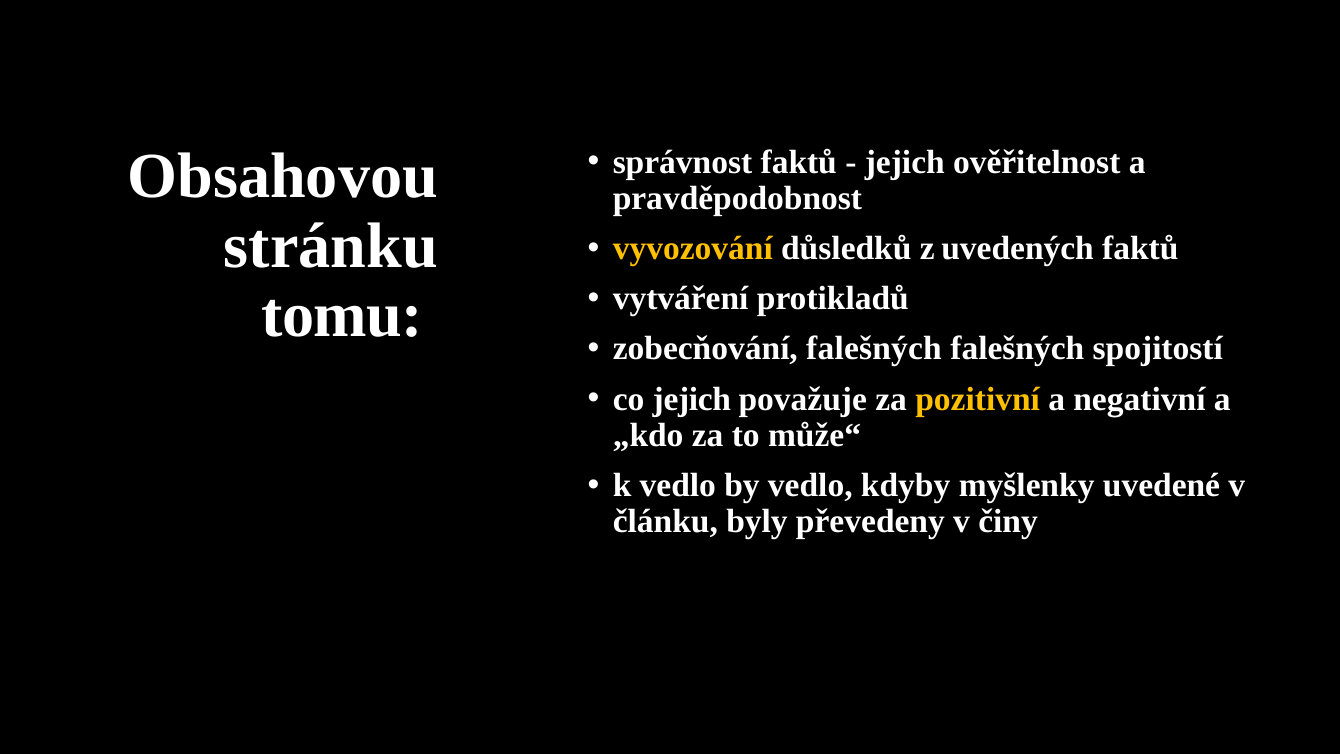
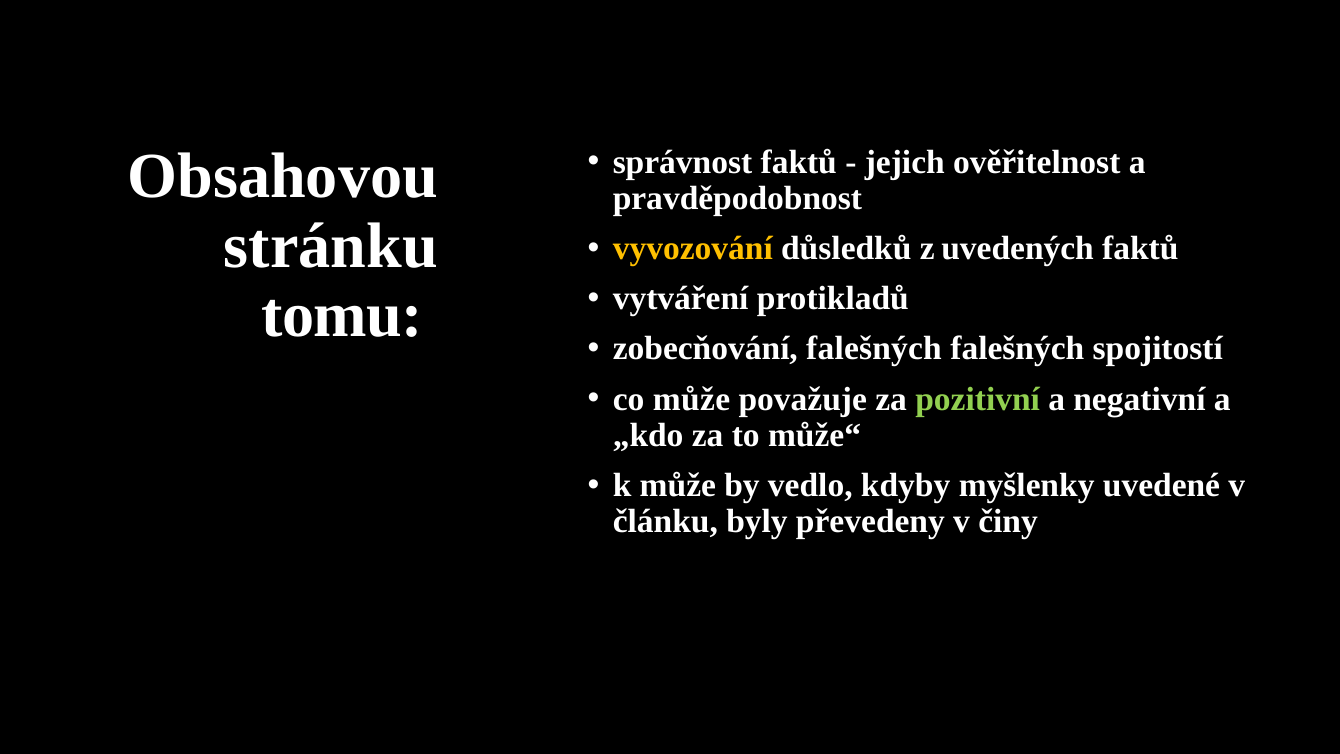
co jejich: jejich -> může
pozitivní colour: yellow -> light green
k vedlo: vedlo -> může
